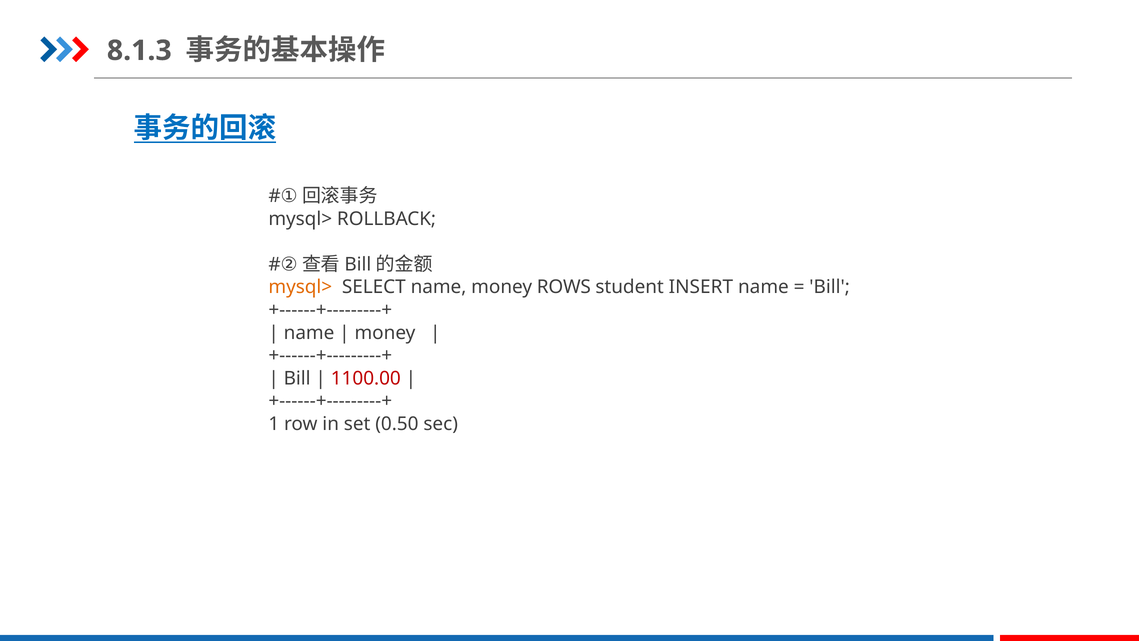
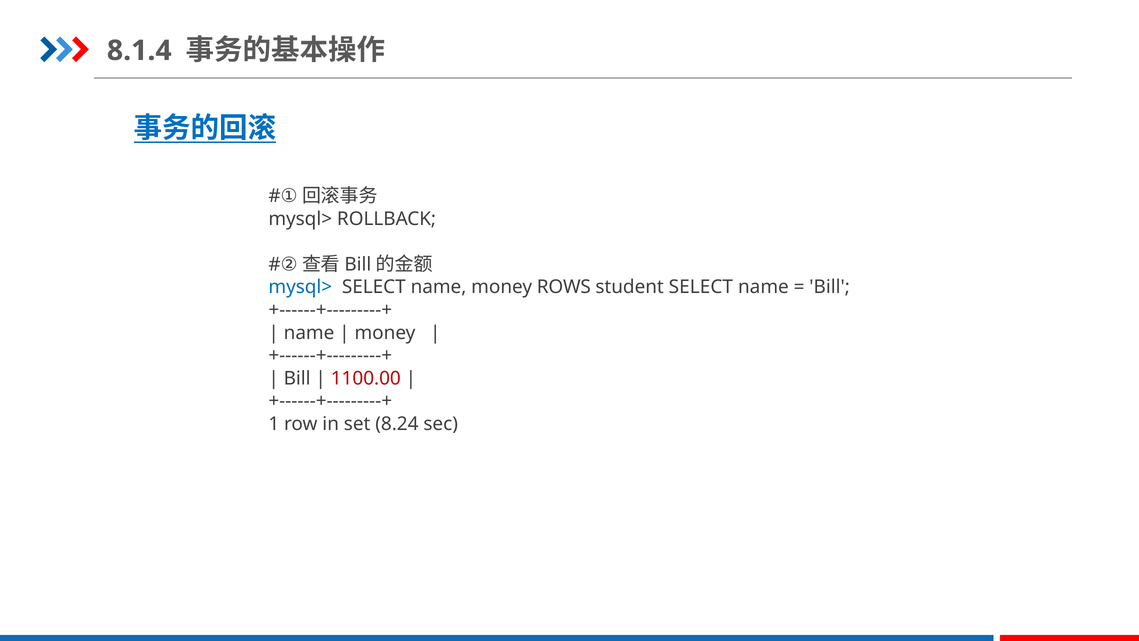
8.1.3: 8.1.3 -> 8.1.4
mysql> at (300, 287) colour: orange -> blue
student INSERT: INSERT -> SELECT
0.50: 0.50 -> 8.24
